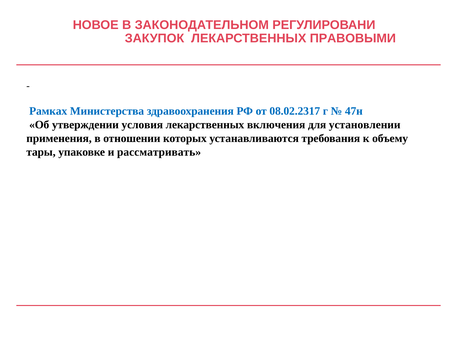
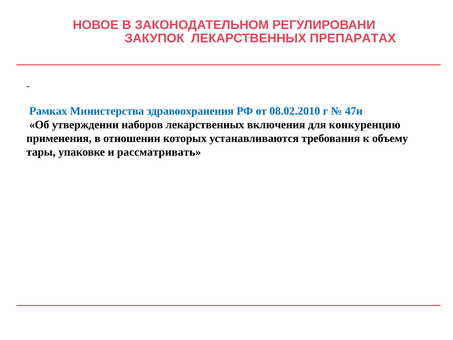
ПРАВОВЫМИ: ПРАВОВЫМИ -> ПРЕПАРАТАХ
08.02.2317: 08.02.2317 -> 08.02.2010
условия: условия -> наборов
установлении: установлении -> конкуренцию
